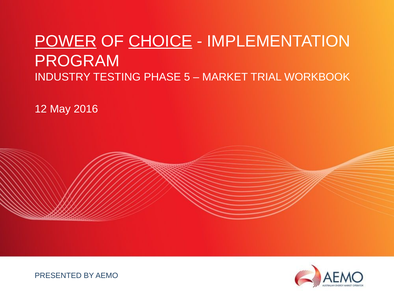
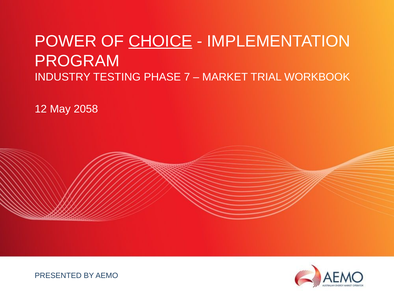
POWER underline: present -> none
5: 5 -> 7
2016: 2016 -> 2058
